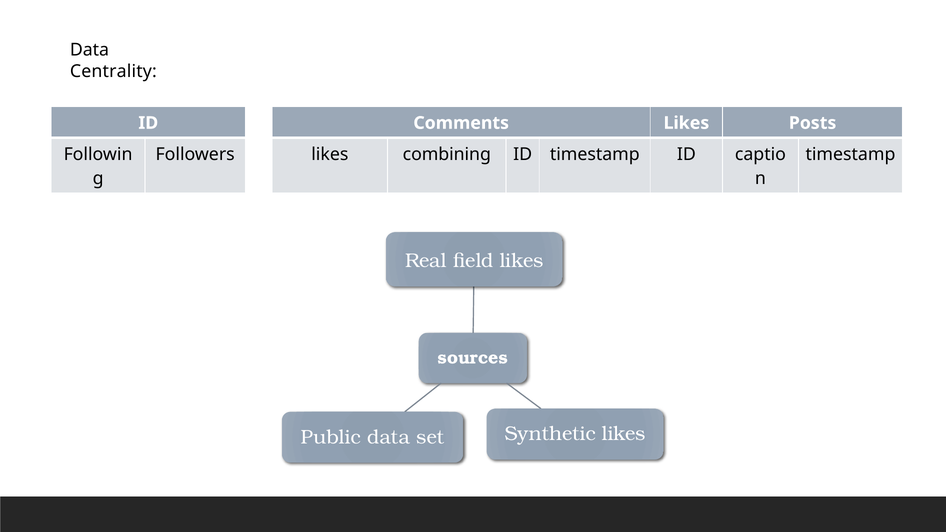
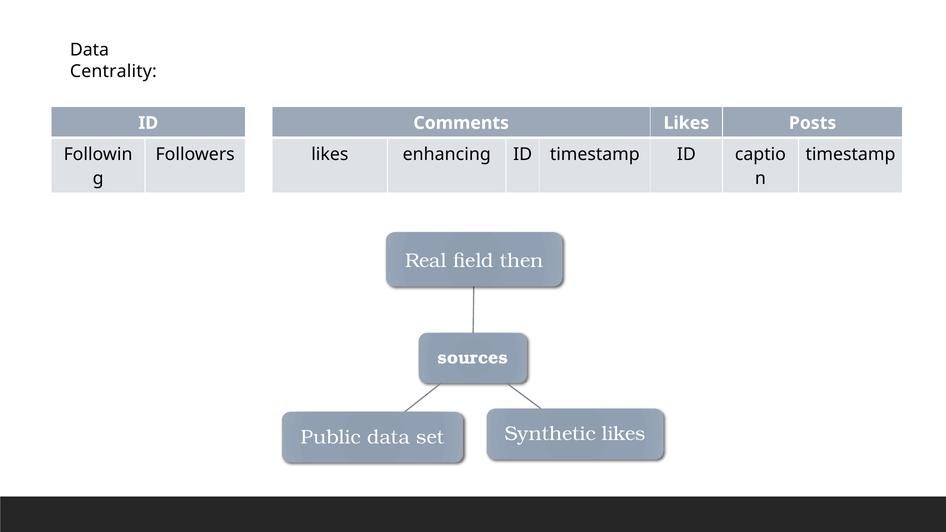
combining: combining -> enhancing
likes at (522, 261): likes -> then
